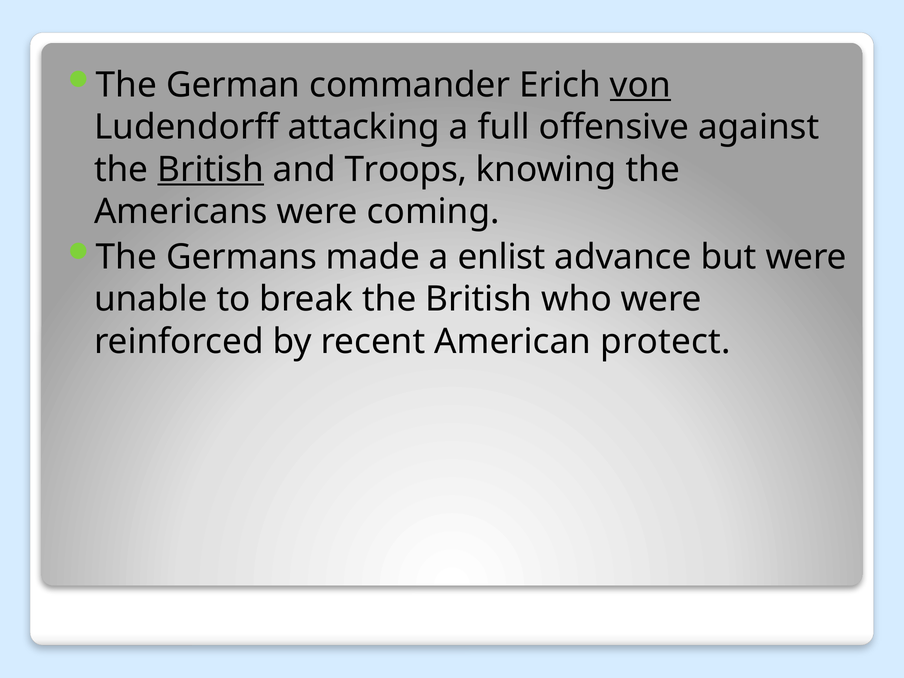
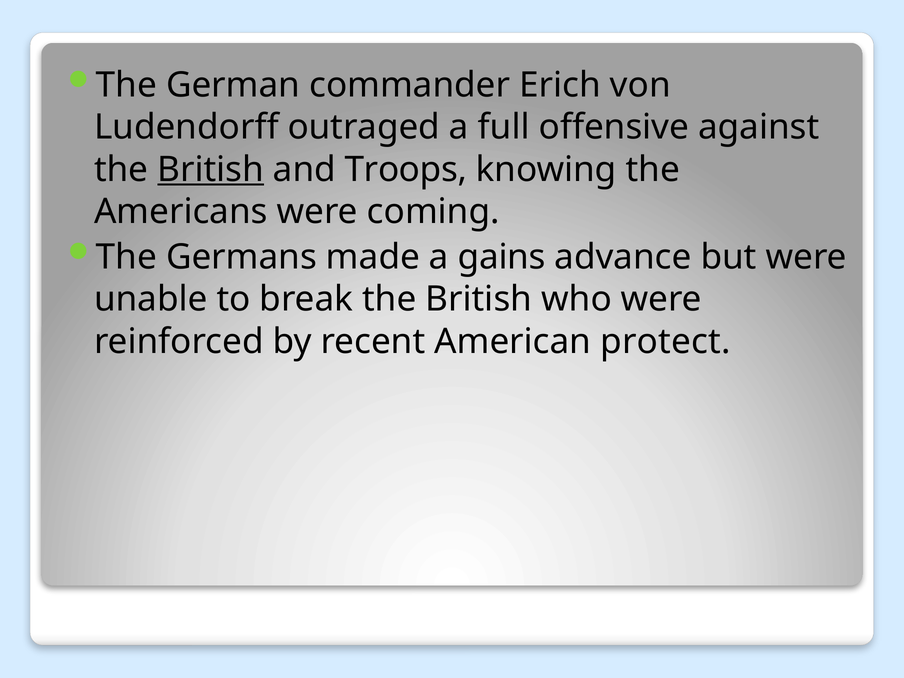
von underline: present -> none
attacking: attacking -> outraged
enlist: enlist -> gains
